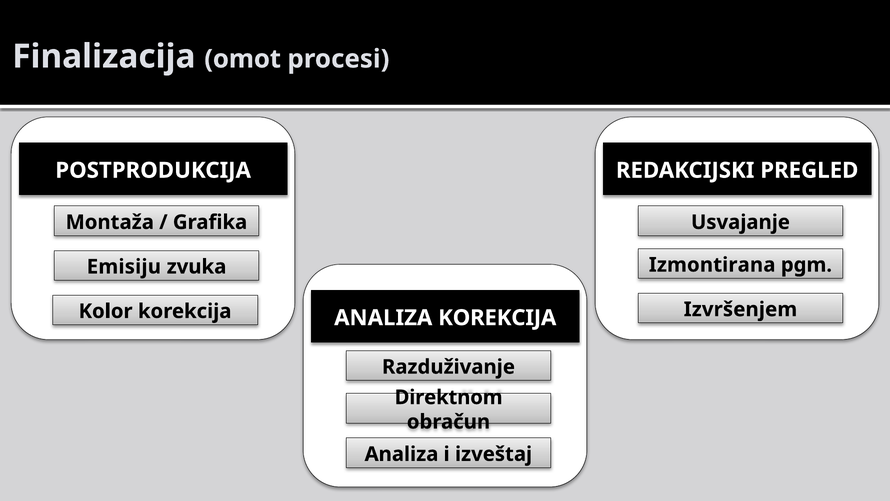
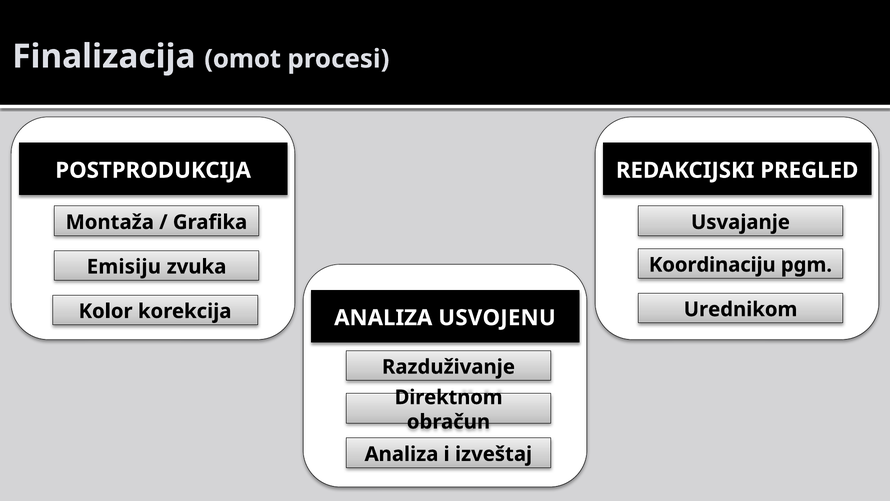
Izmontirana: Izmontirana -> Koordinaciju
Izvršenjem: Izvršenjem -> Urednikom
ANALIZA KOREKCIJA: KOREKCIJA -> USVOJENU
